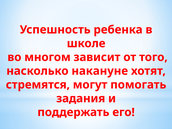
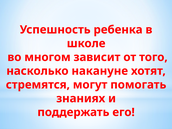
задания: задания -> знаниях
